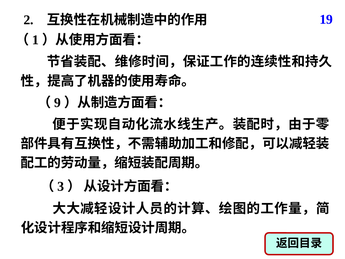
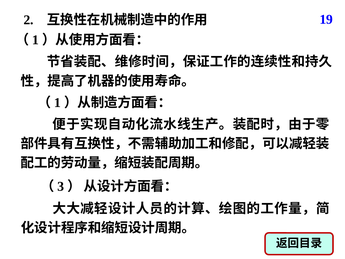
9 at (57, 103): 9 -> 1
